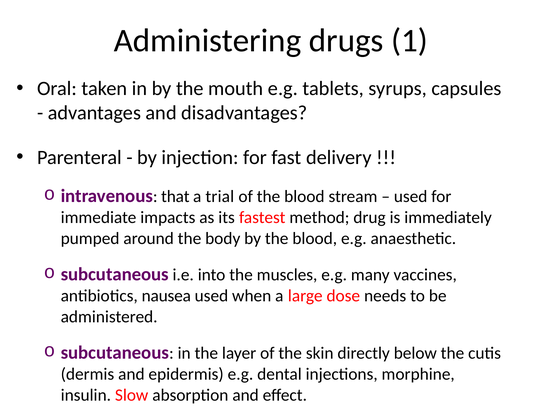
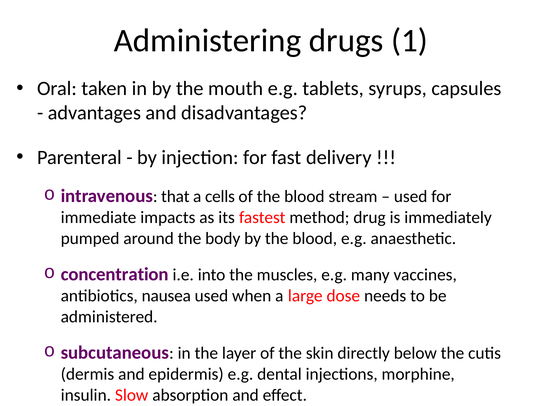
trial: trial -> cells
subcutaneous at (115, 275): subcutaneous -> concentration
